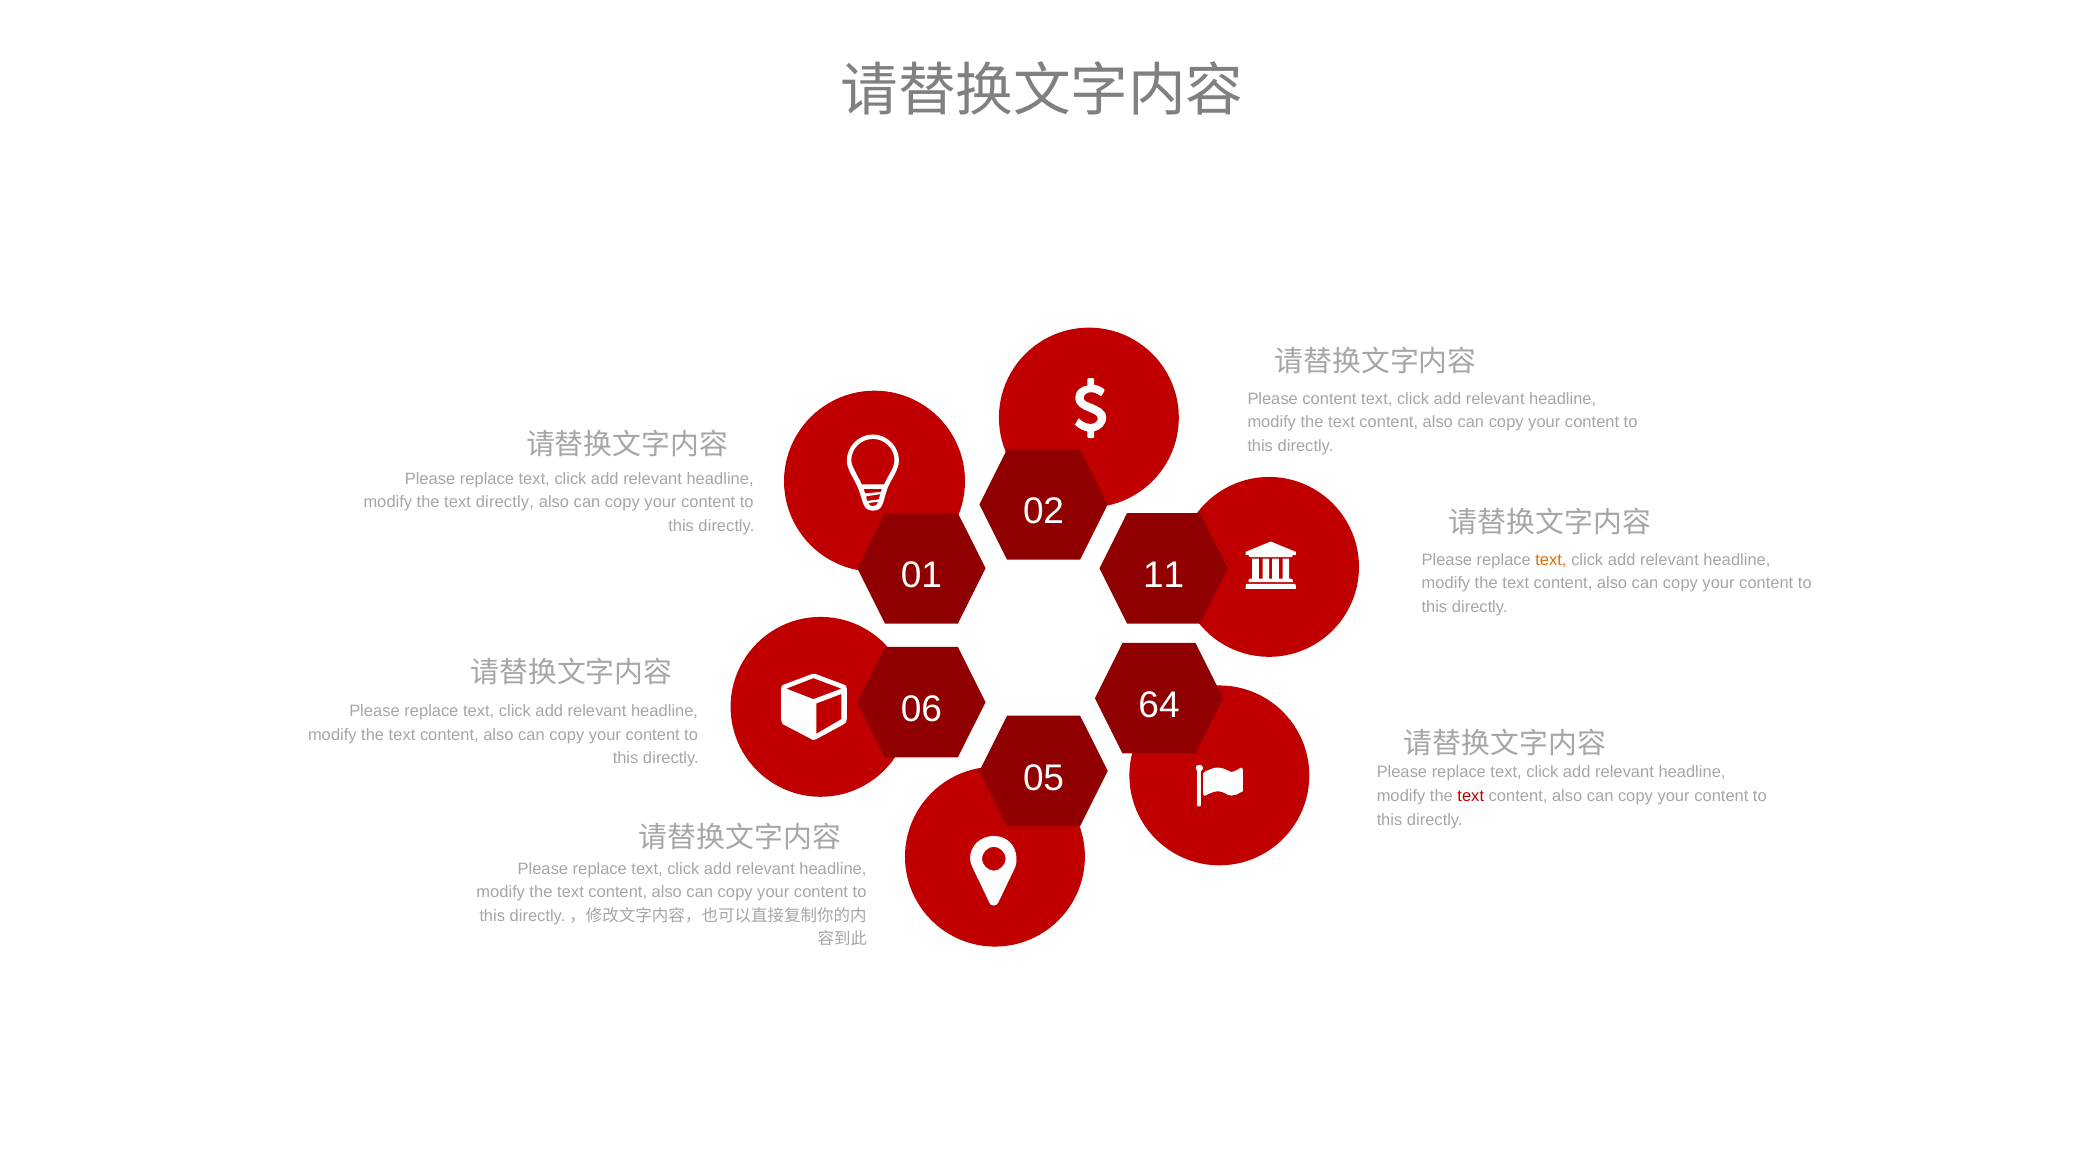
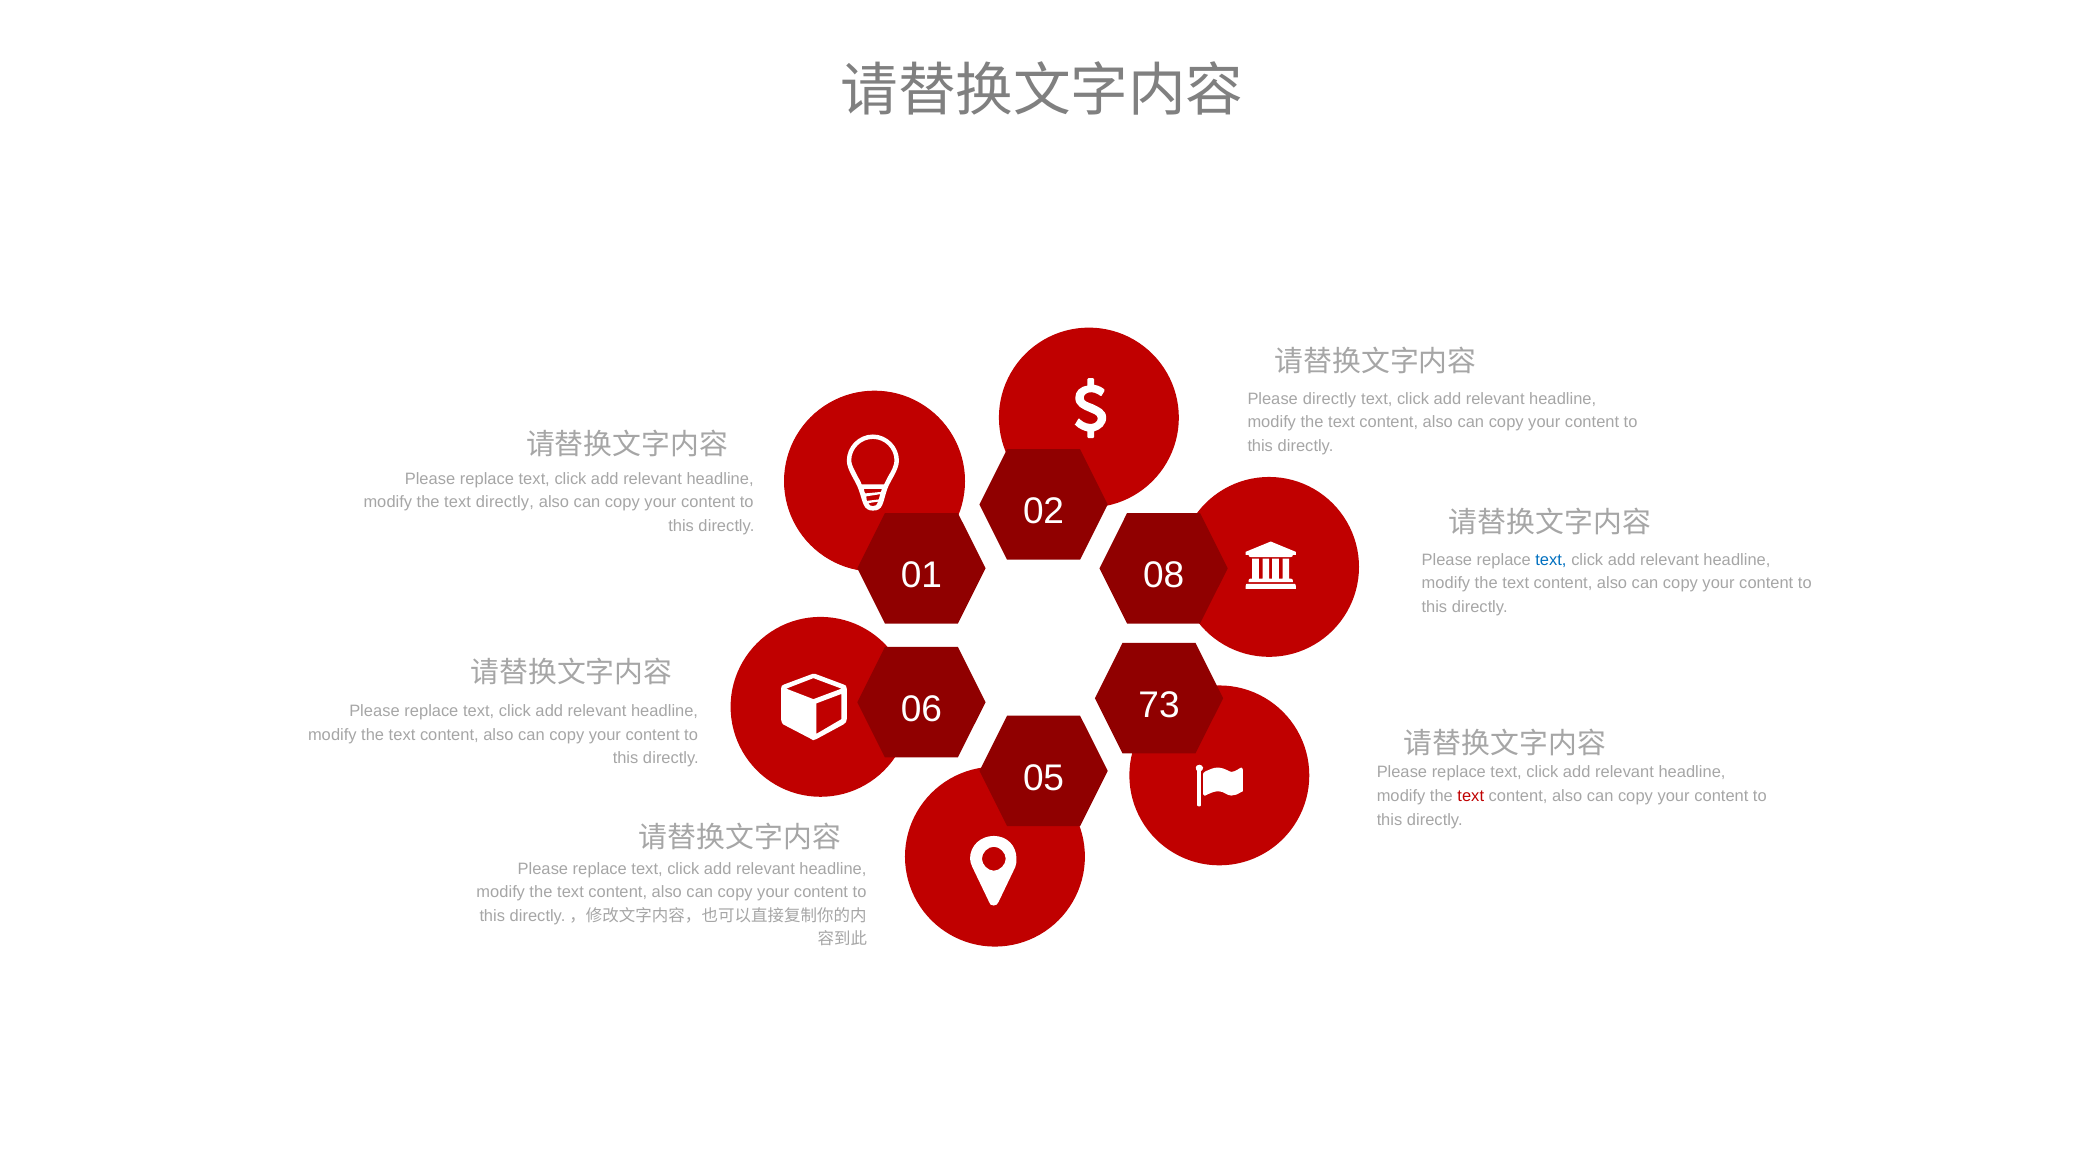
Please content: content -> directly
text at (1551, 560) colour: orange -> blue
11: 11 -> 08
64: 64 -> 73
